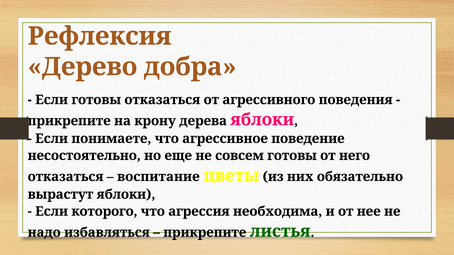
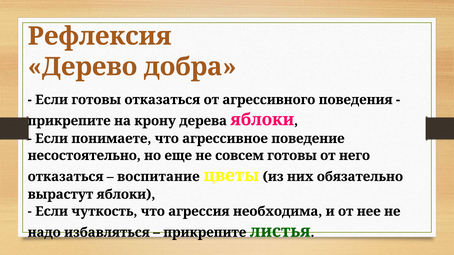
которого: которого -> чуткость
